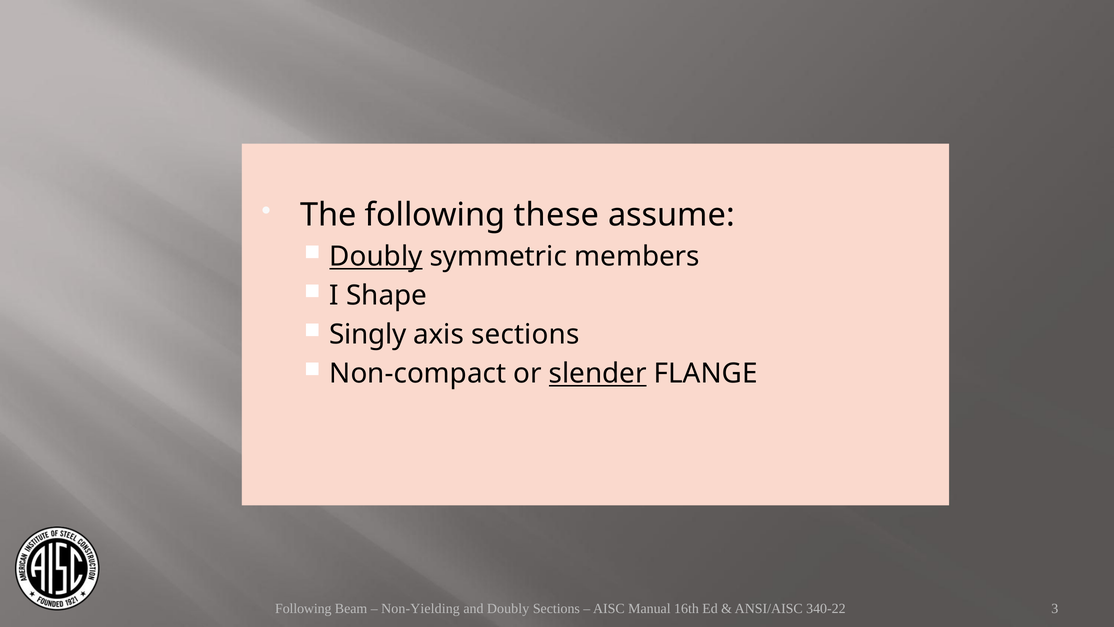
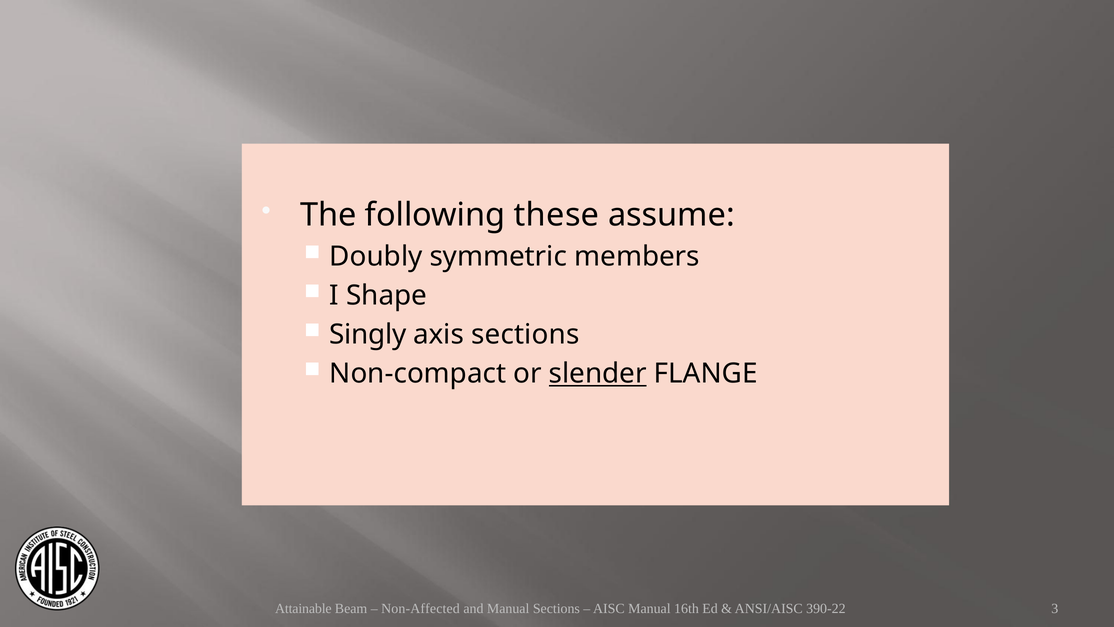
Doubly at (376, 257) underline: present -> none
Following at (303, 608): Following -> Attainable
Non-Yielding: Non-Yielding -> Non-Affected
and Doubly: Doubly -> Manual
340-22: 340-22 -> 390-22
